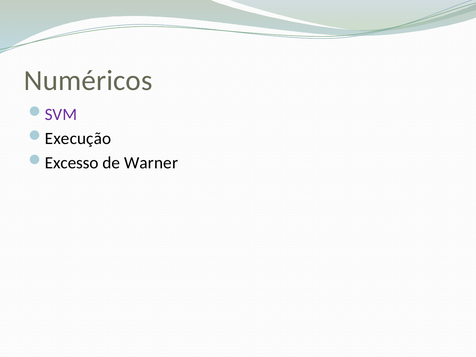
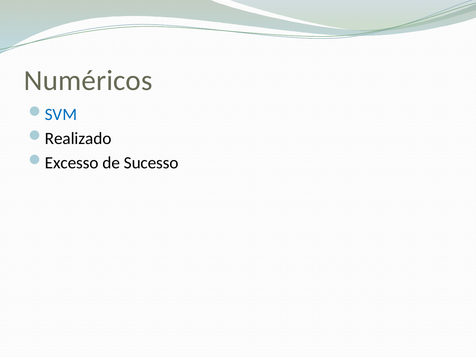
SVM colour: purple -> blue
Execução: Execução -> Realizado
Warner: Warner -> Sucesso
